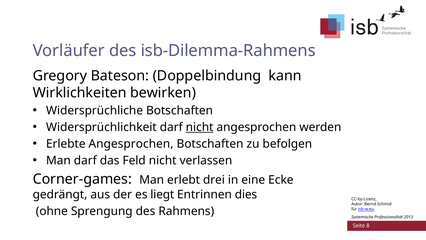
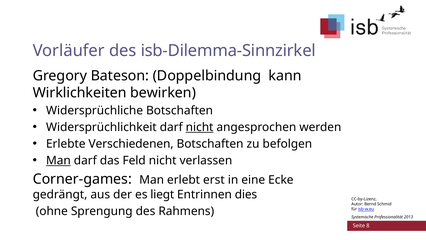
isb-Dilemma-Rahmens: isb-Dilemma-Rahmens -> isb-Dilemma-Sinnzirkel
Erlebte Angesprochen: Angesprochen -> Verschiedenen
Man at (58, 160) underline: none -> present
drei: drei -> erst
